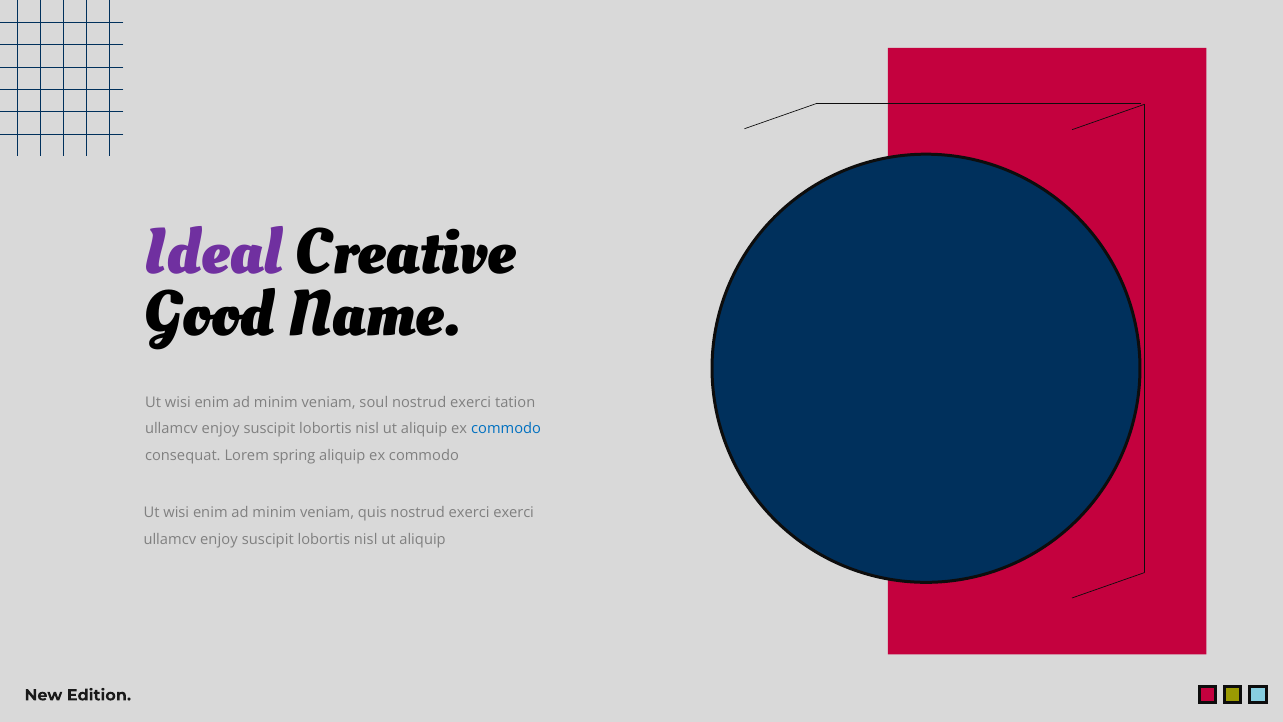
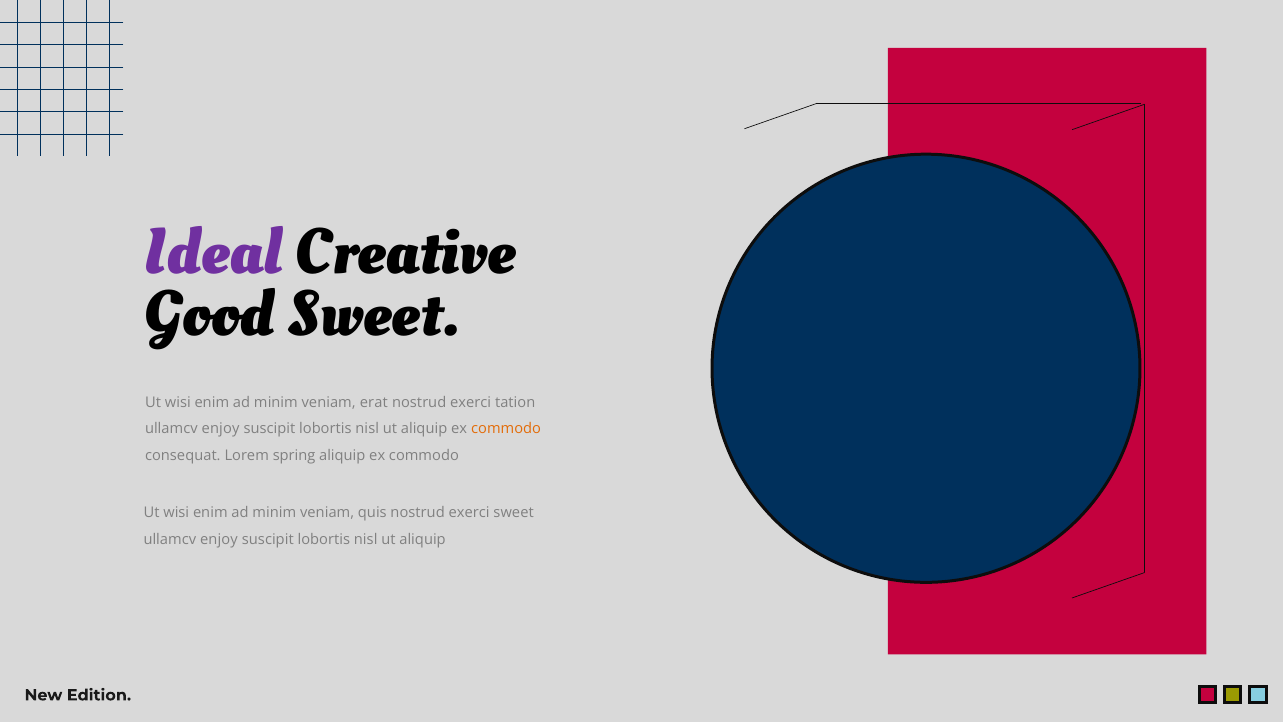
Good Name: Name -> Sweet
soul: soul -> erat
commodo at (506, 429) colour: blue -> orange
exerci exerci: exerci -> sweet
